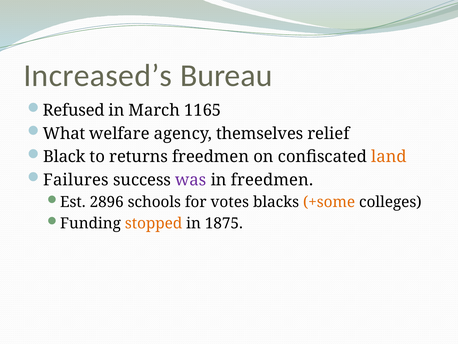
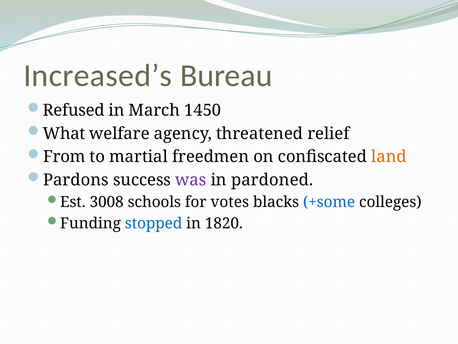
1165: 1165 -> 1450
themselves: themselves -> threatened
Black: Black -> From
returns: returns -> martial
Failures: Failures -> Pardons
in freedmen: freedmen -> pardoned
2896: 2896 -> 3008
+some colour: orange -> blue
stopped colour: orange -> blue
1875: 1875 -> 1820
